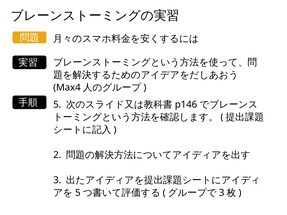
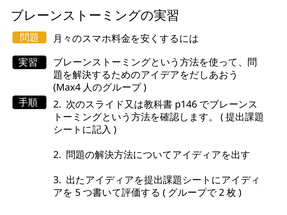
5 at (57, 105): 5 -> 2
3 at (222, 193): 3 -> 2
